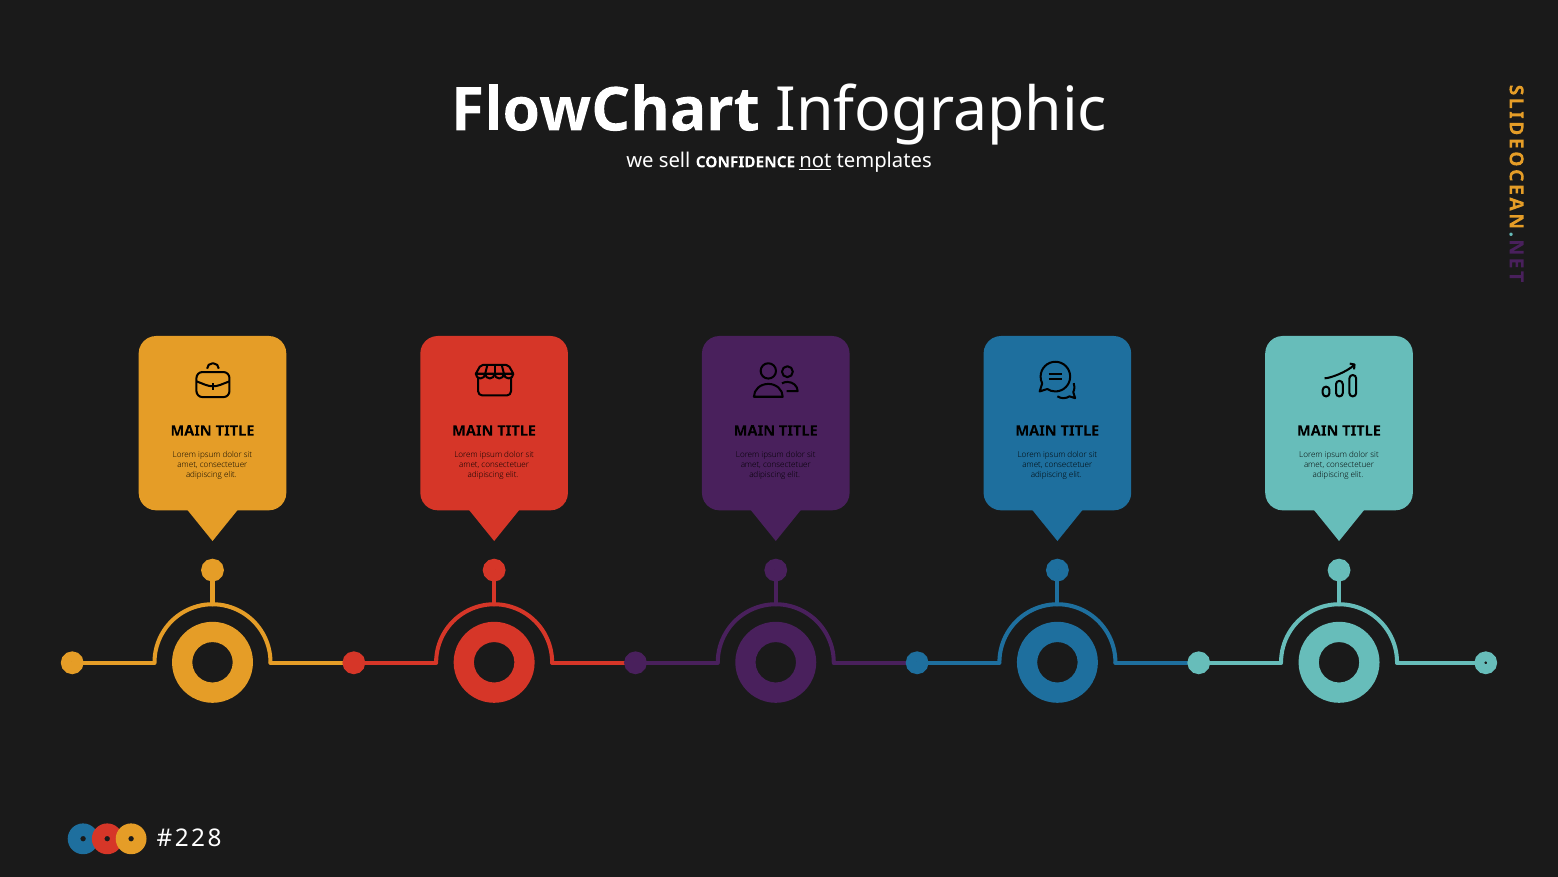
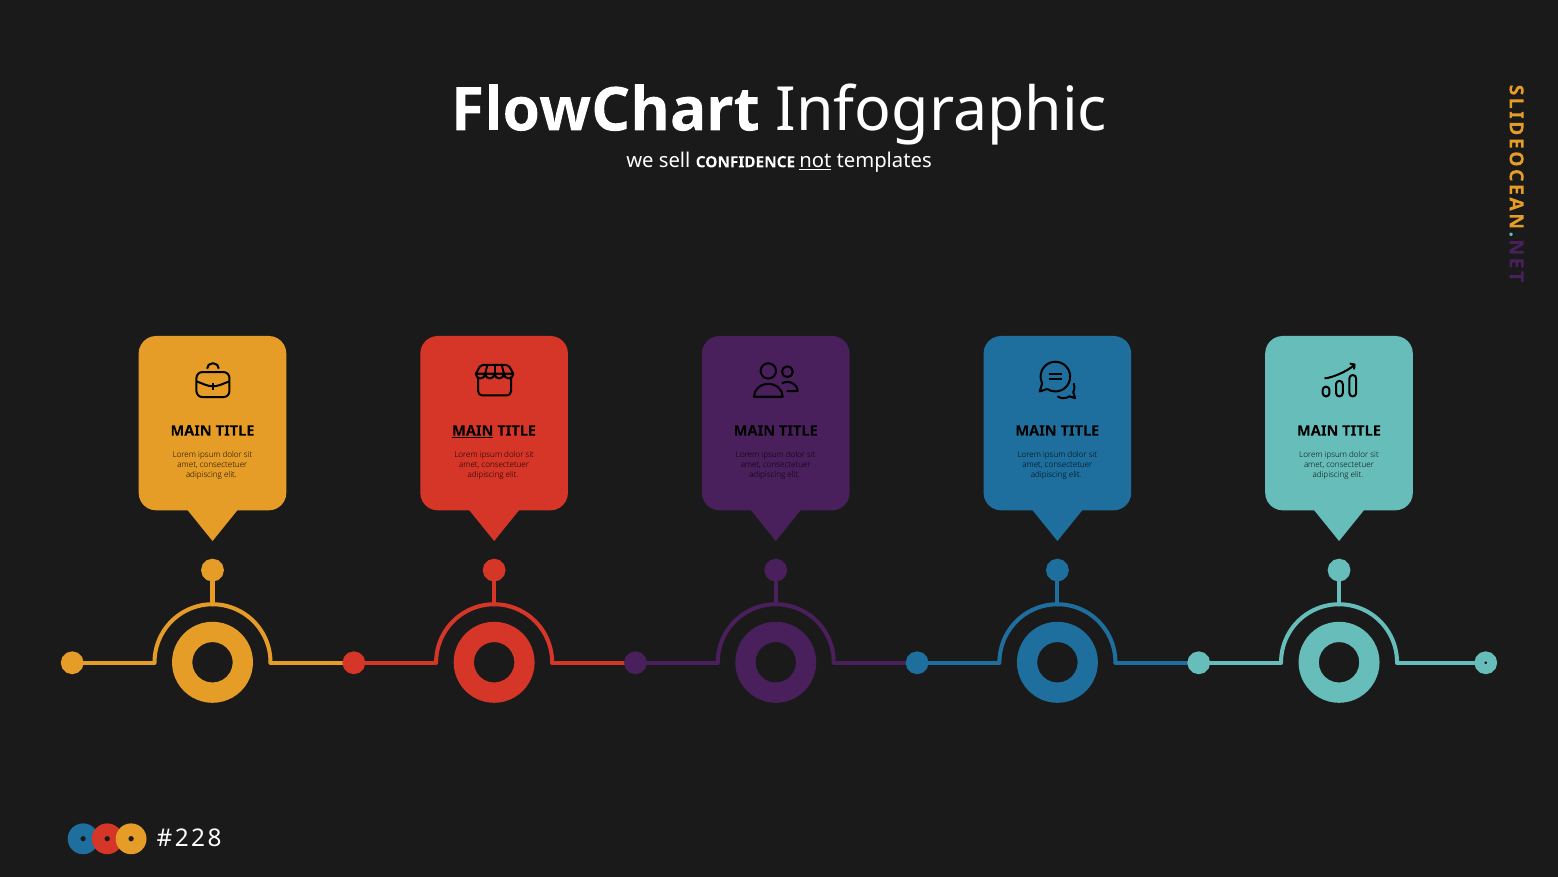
MAIN at (473, 431) underline: none -> present
